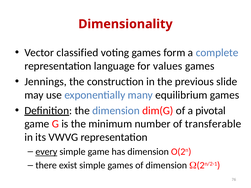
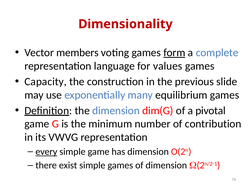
classified: classified -> members
form underline: none -> present
Jennings: Jennings -> Capacity
transferable: transferable -> contribution
